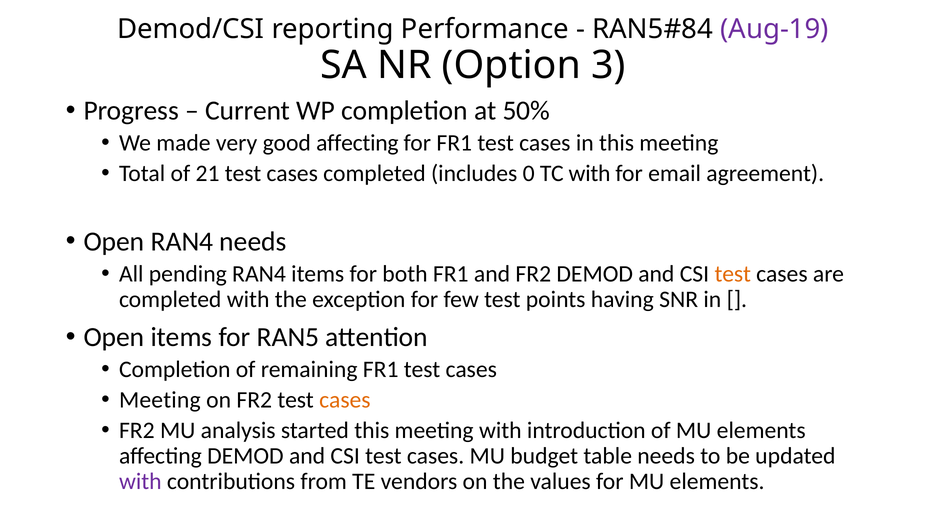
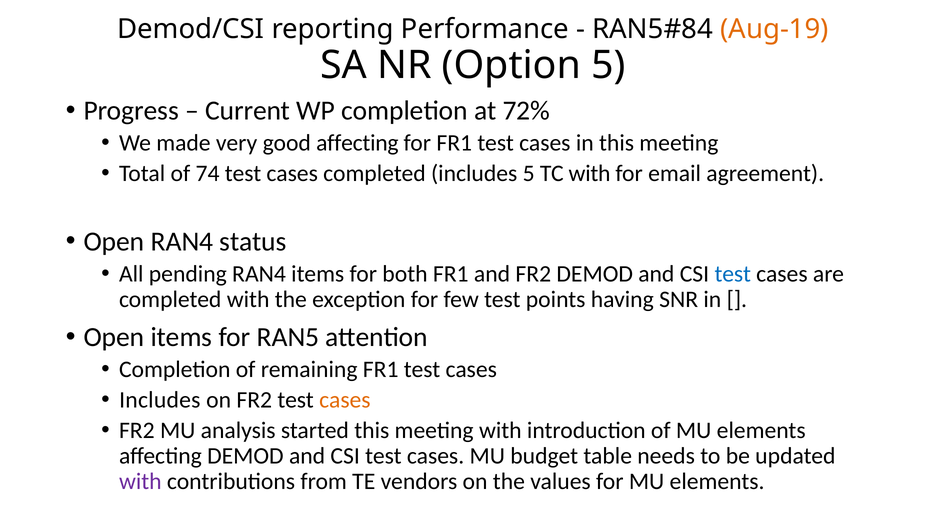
Aug-19 colour: purple -> orange
Option 3: 3 -> 5
50%: 50% -> 72%
21: 21 -> 74
includes 0: 0 -> 5
RAN4 needs: needs -> status
test at (733, 274) colour: orange -> blue
Meeting at (160, 400): Meeting -> Includes
